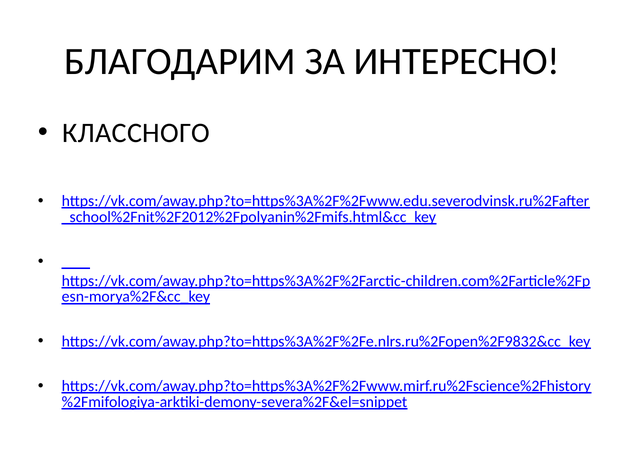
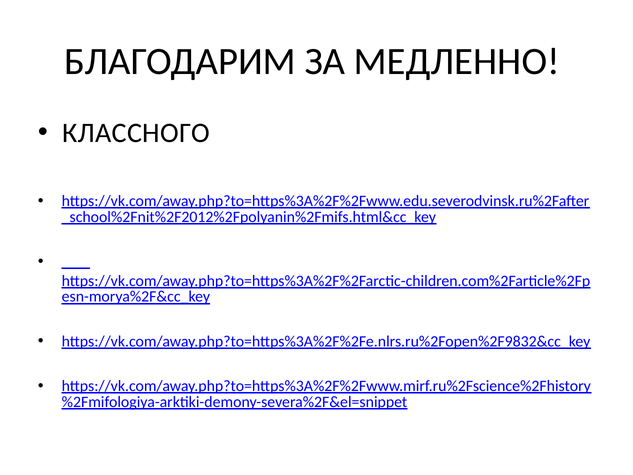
ИНТЕРЕСНО: ИНТЕРЕСНО -> МЕДЛЕННО
